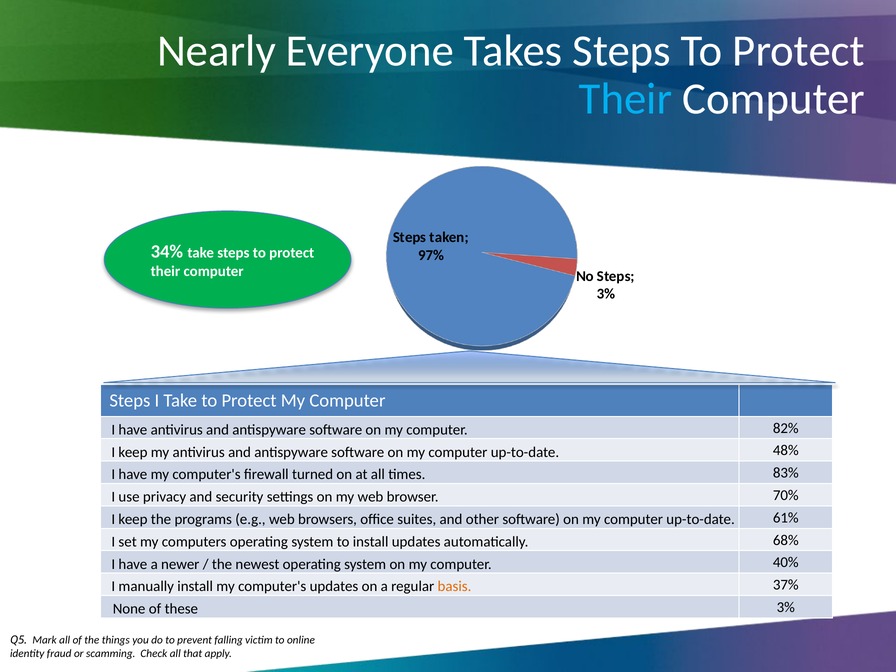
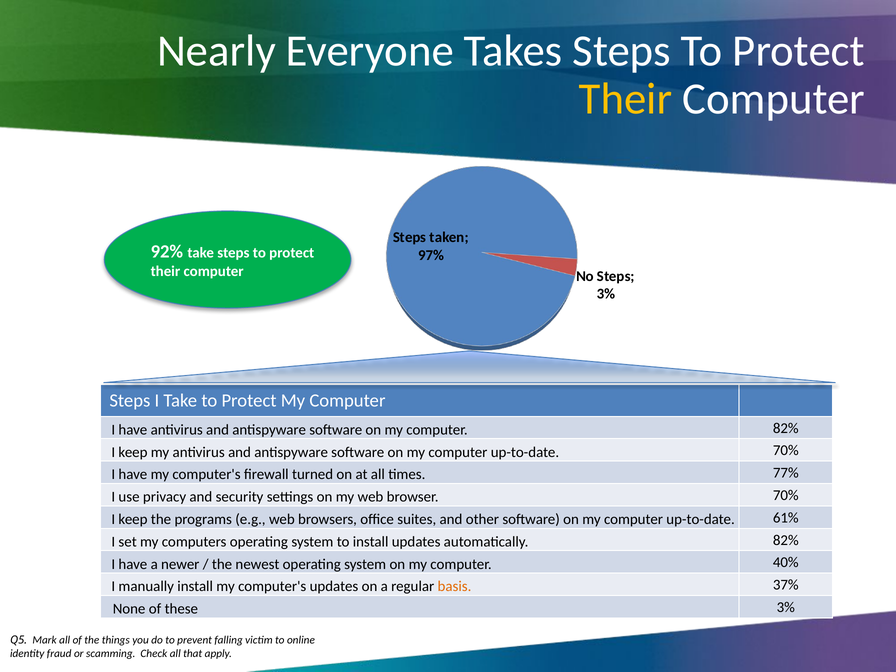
Their at (625, 99) colour: light blue -> yellow
34%: 34% -> 92%
up-to-date 48%: 48% -> 70%
83%: 83% -> 77%
automatically 68%: 68% -> 82%
